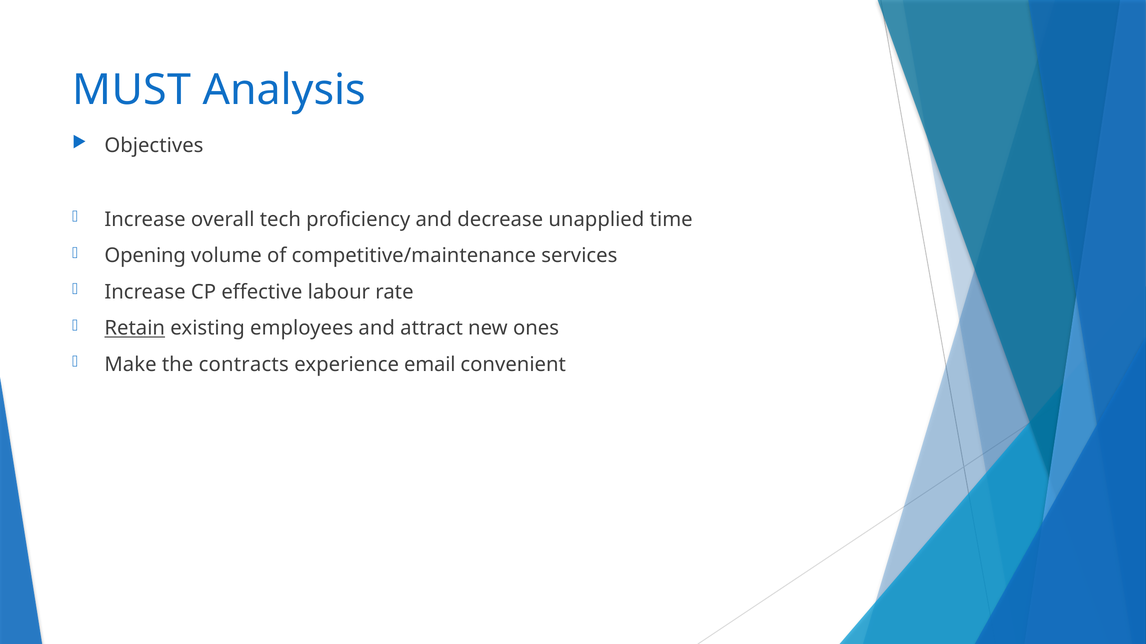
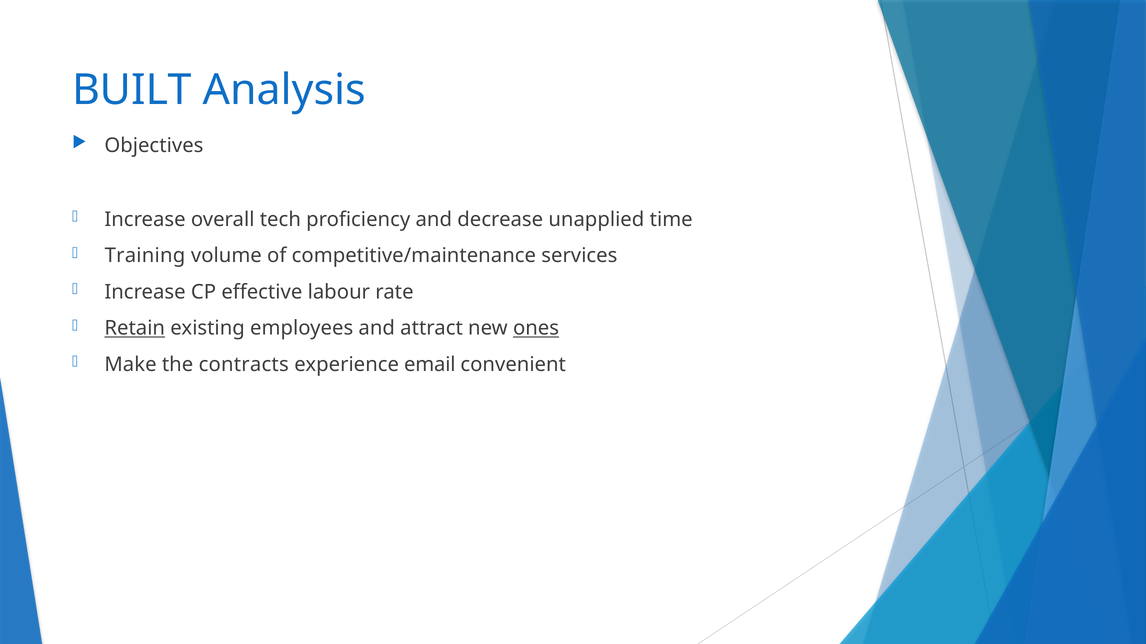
MUST: MUST -> BUILT
Opening: Opening -> Training
ones underline: none -> present
